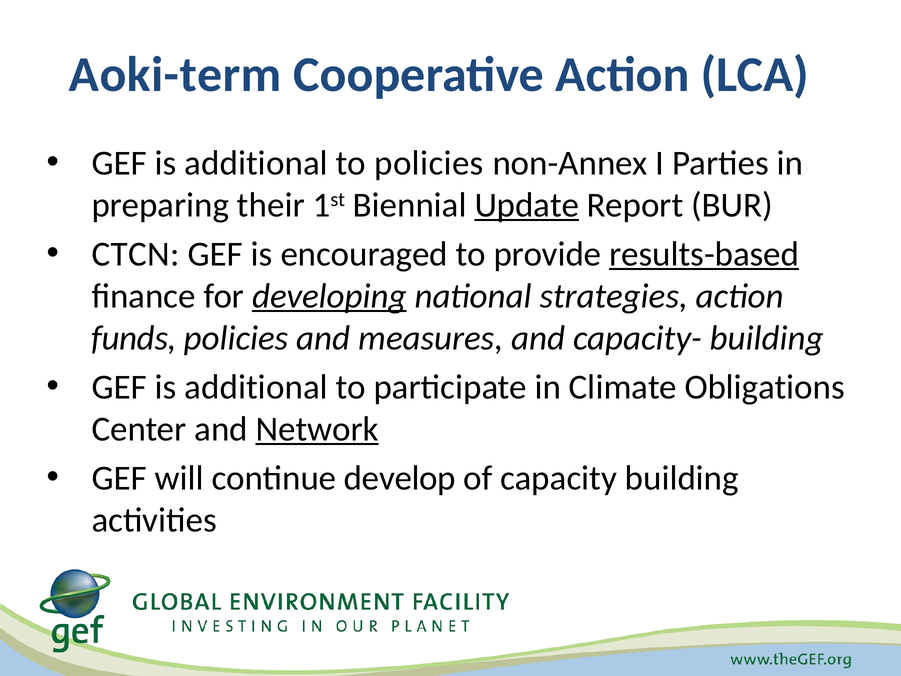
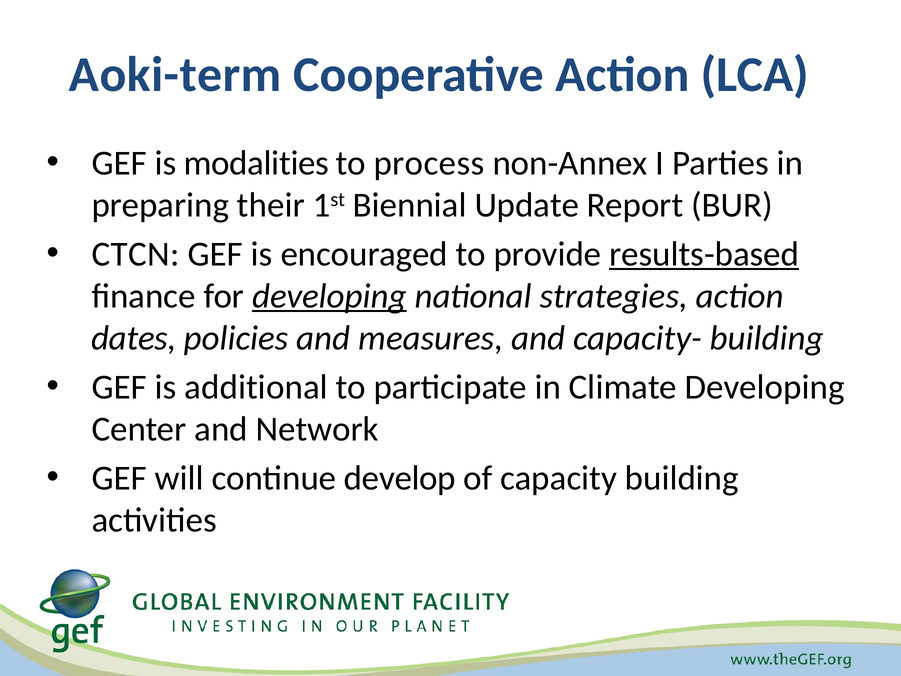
additional at (256, 163): additional -> modalities
to policies: policies -> process
Update underline: present -> none
funds: funds -> dates
Climate Obligations: Obligations -> Developing
Network underline: present -> none
